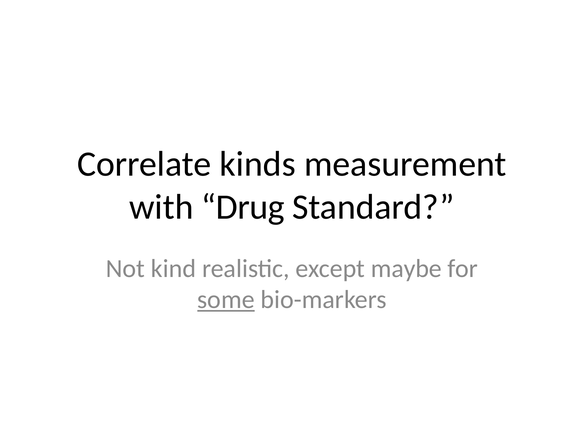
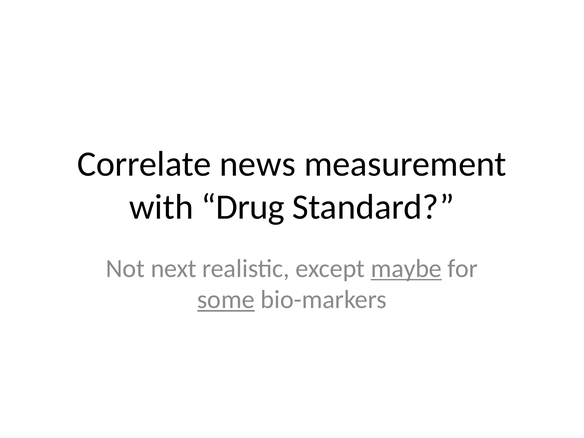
kinds: kinds -> news
kind: kind -> next
maybe underline: none -> present
